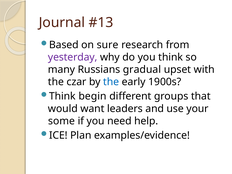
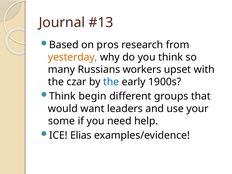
sure: sure -> pros
yesterday colour: purple -> orange
gradual: gradual -> workers
Plan: Plan -> Elias
